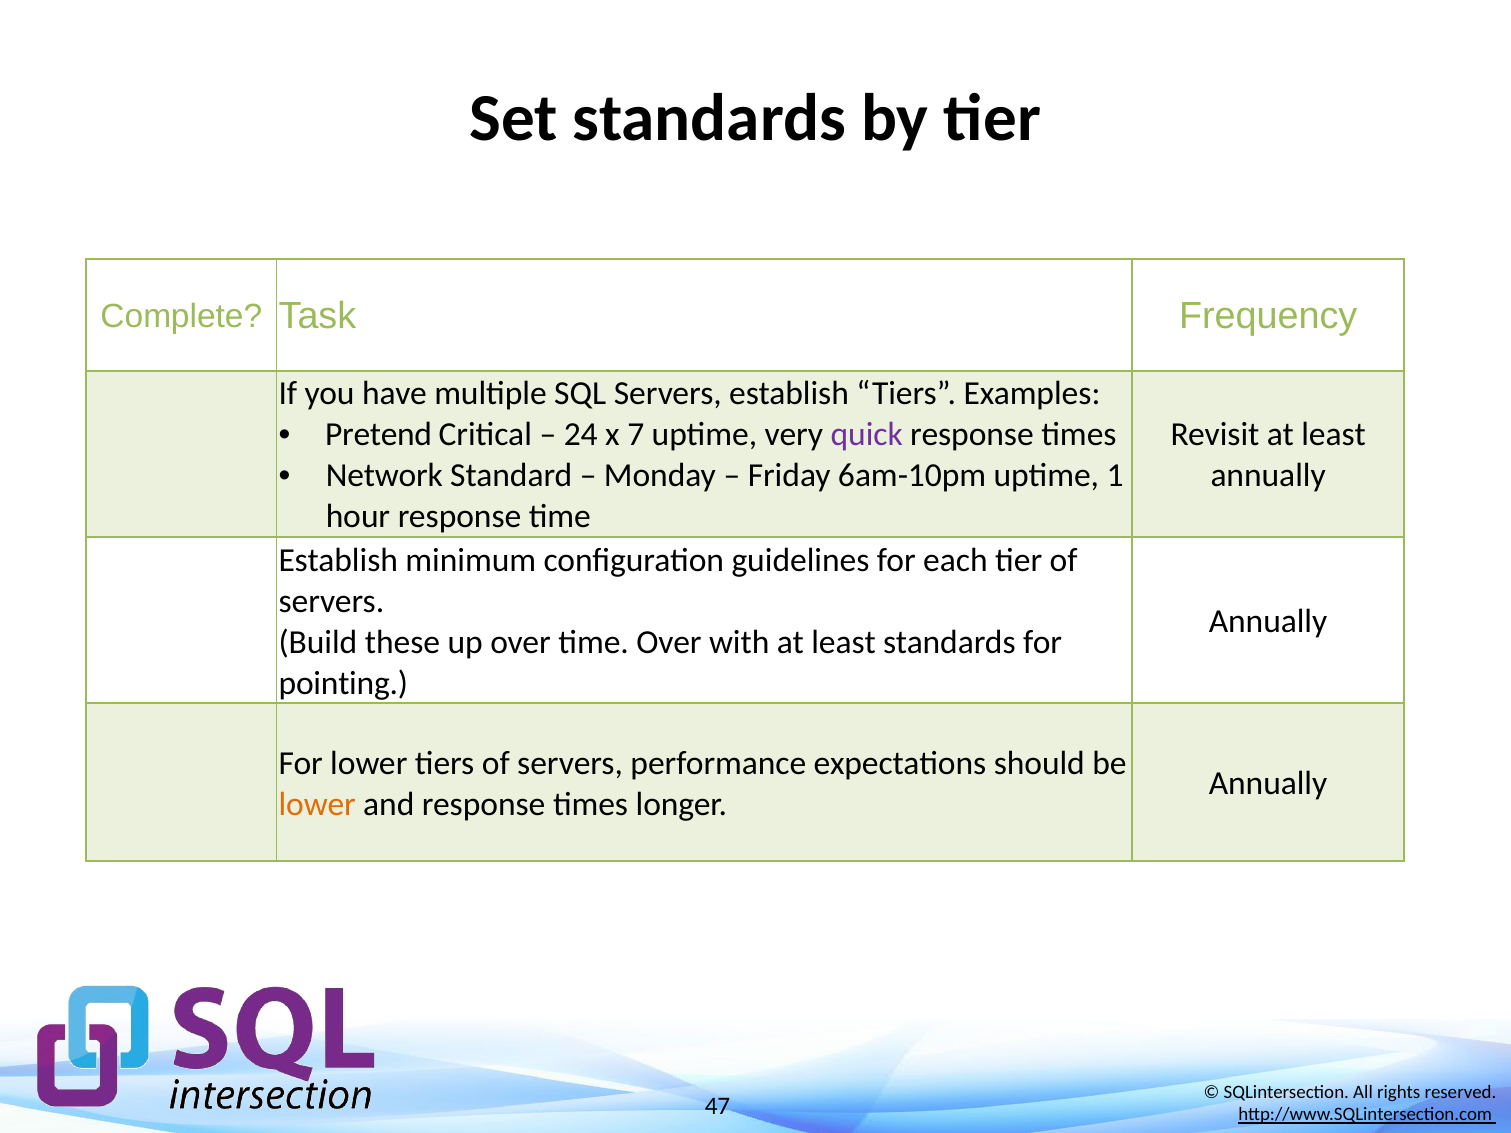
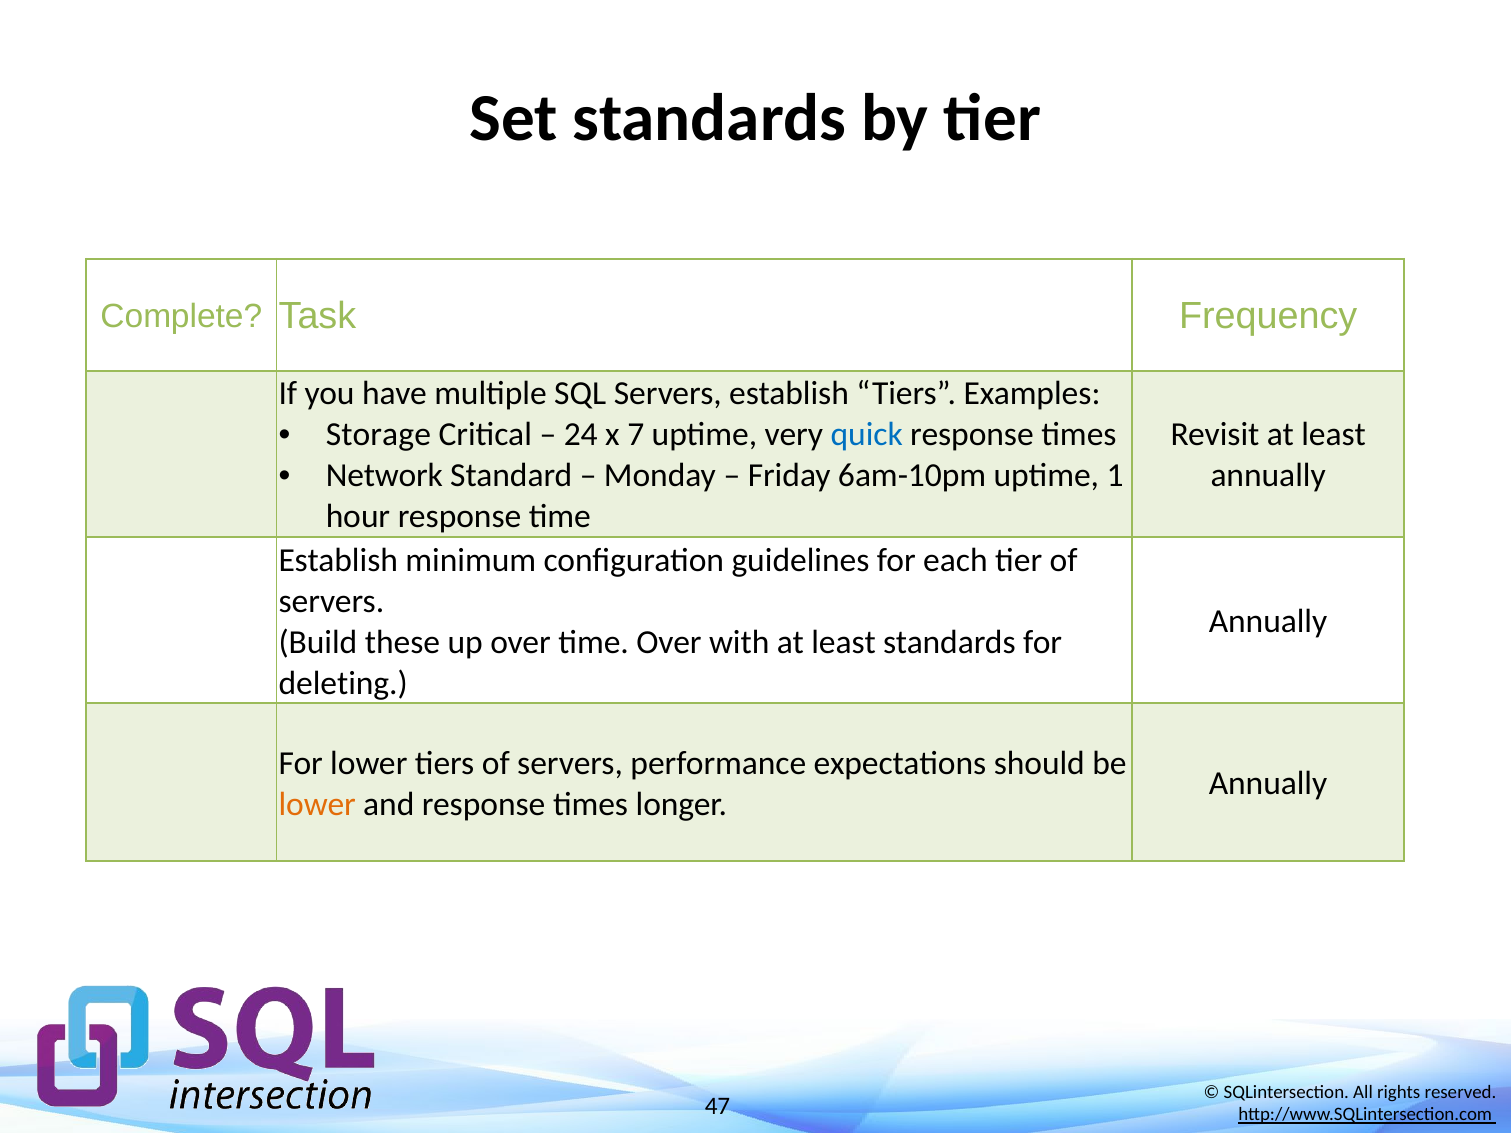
Pretend: Pretend -> Storage
quick colour: purple -> blue
pointing: pointing -> deleting
